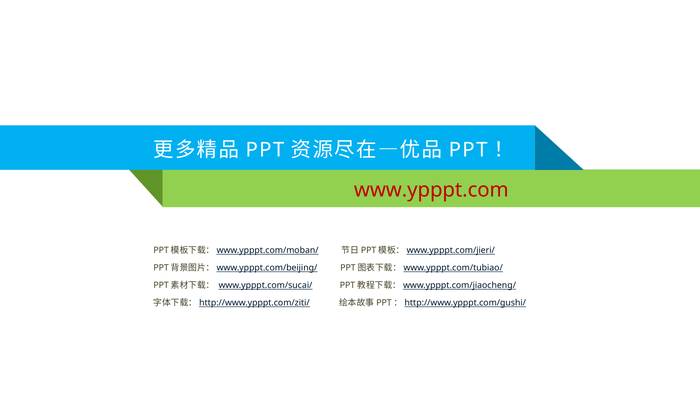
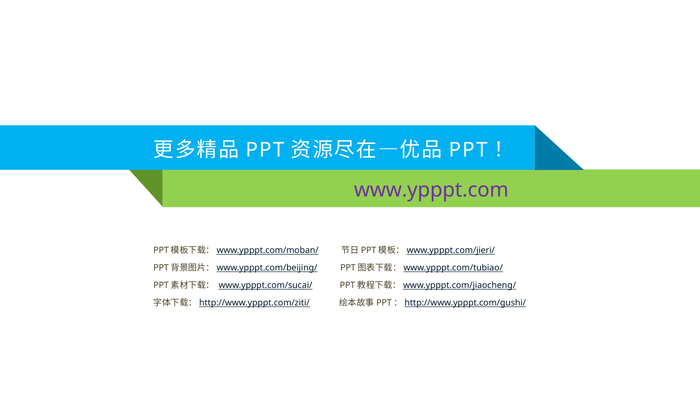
www.ypppt.com colour: red -> purple
